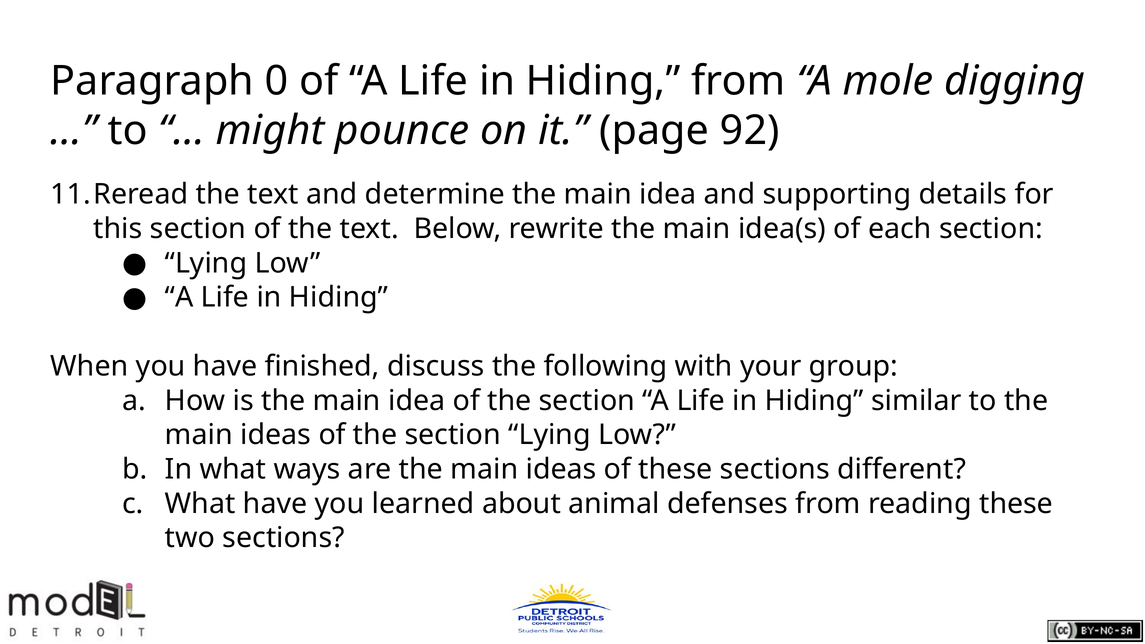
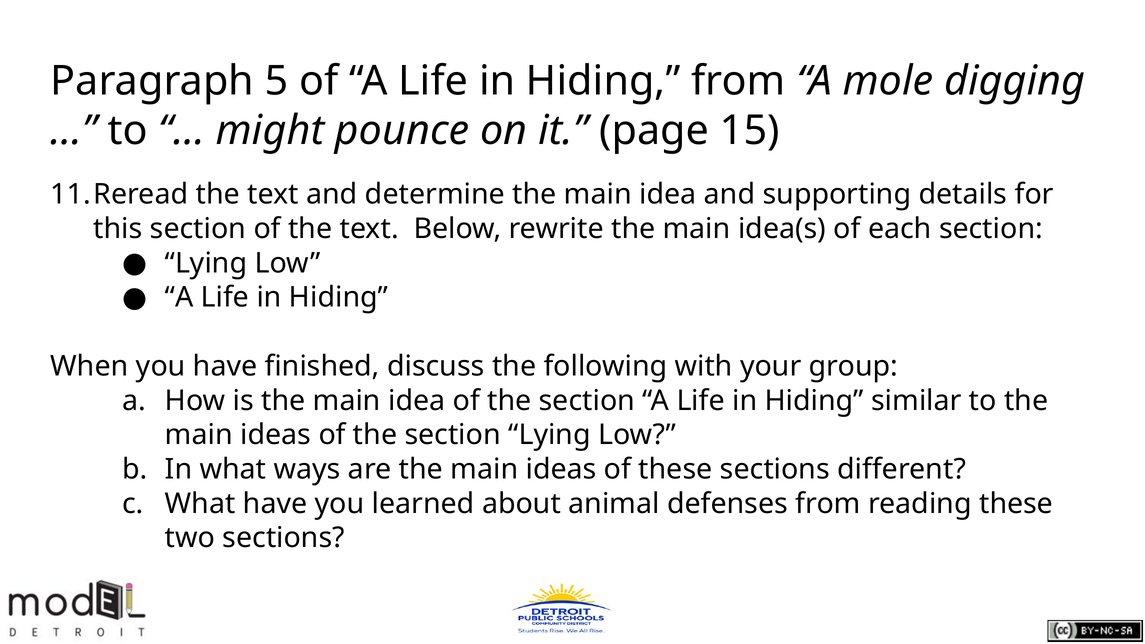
0: 0 -> 5
92: 92 -> 15
